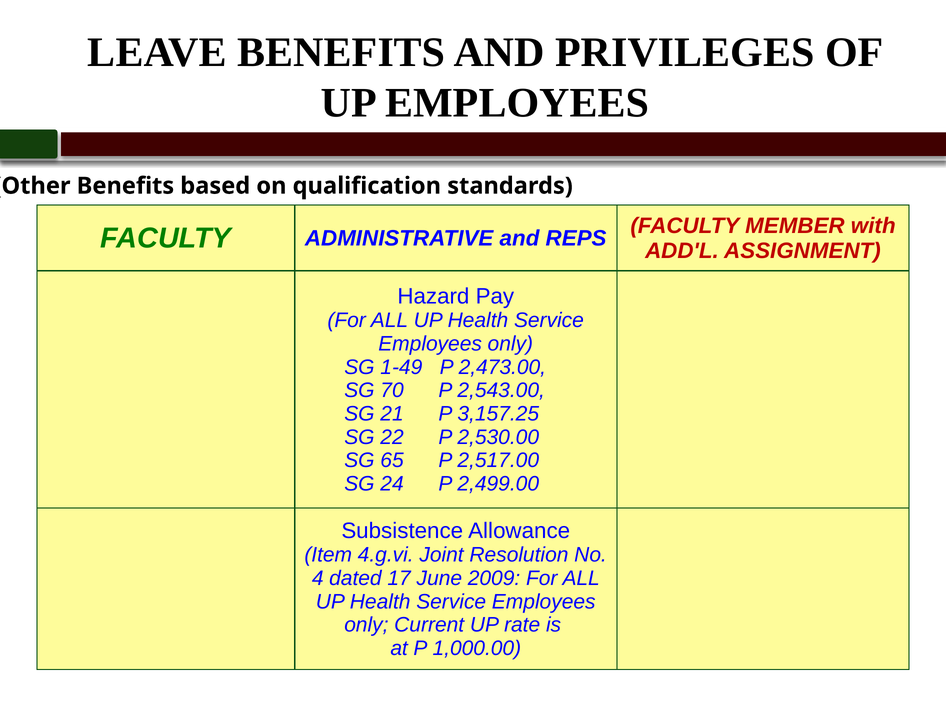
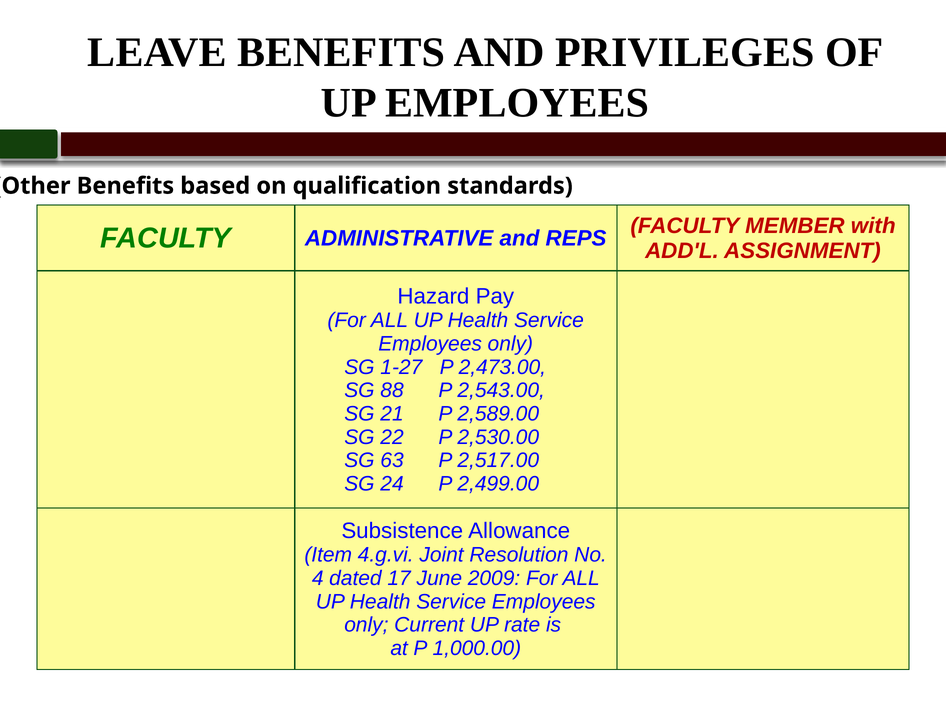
1-49: 1-49 -> 1-27
70: 70 -> 88
3,157.25: 3,157.25 -> 2,589.00
65: 65 -> 63
